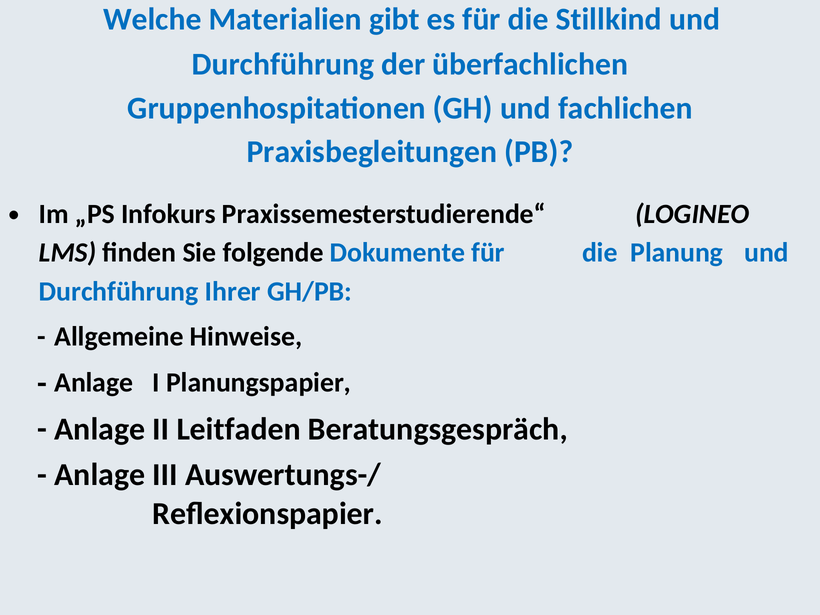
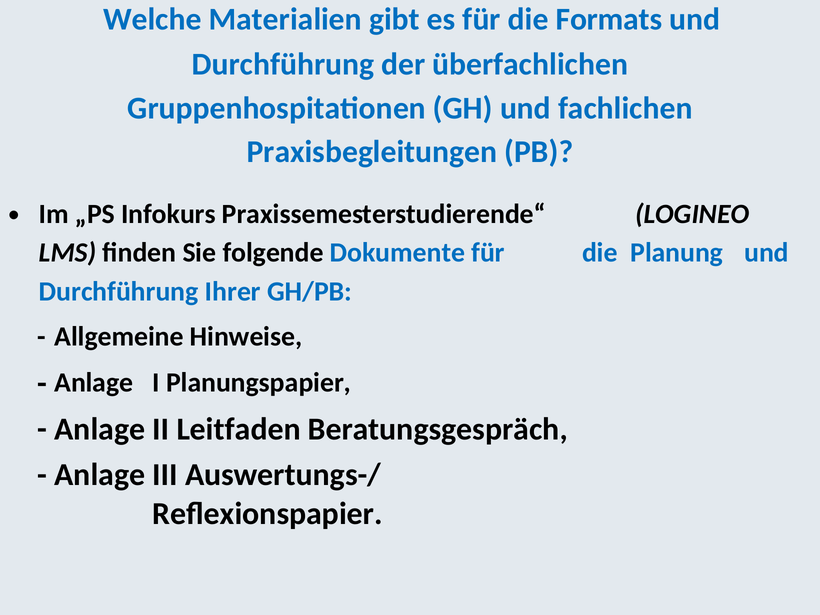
Stillkind: Stillkind -> Formats
